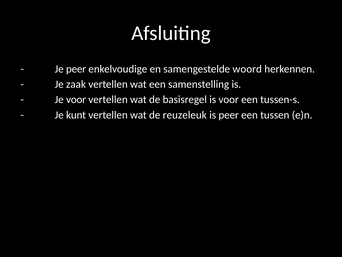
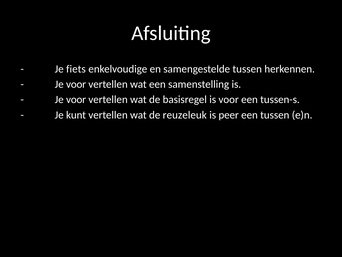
Je peer: peer -> fiets
samengestelde woord: woord -> tussen
zaak at (76, 84): zaak -> voor
